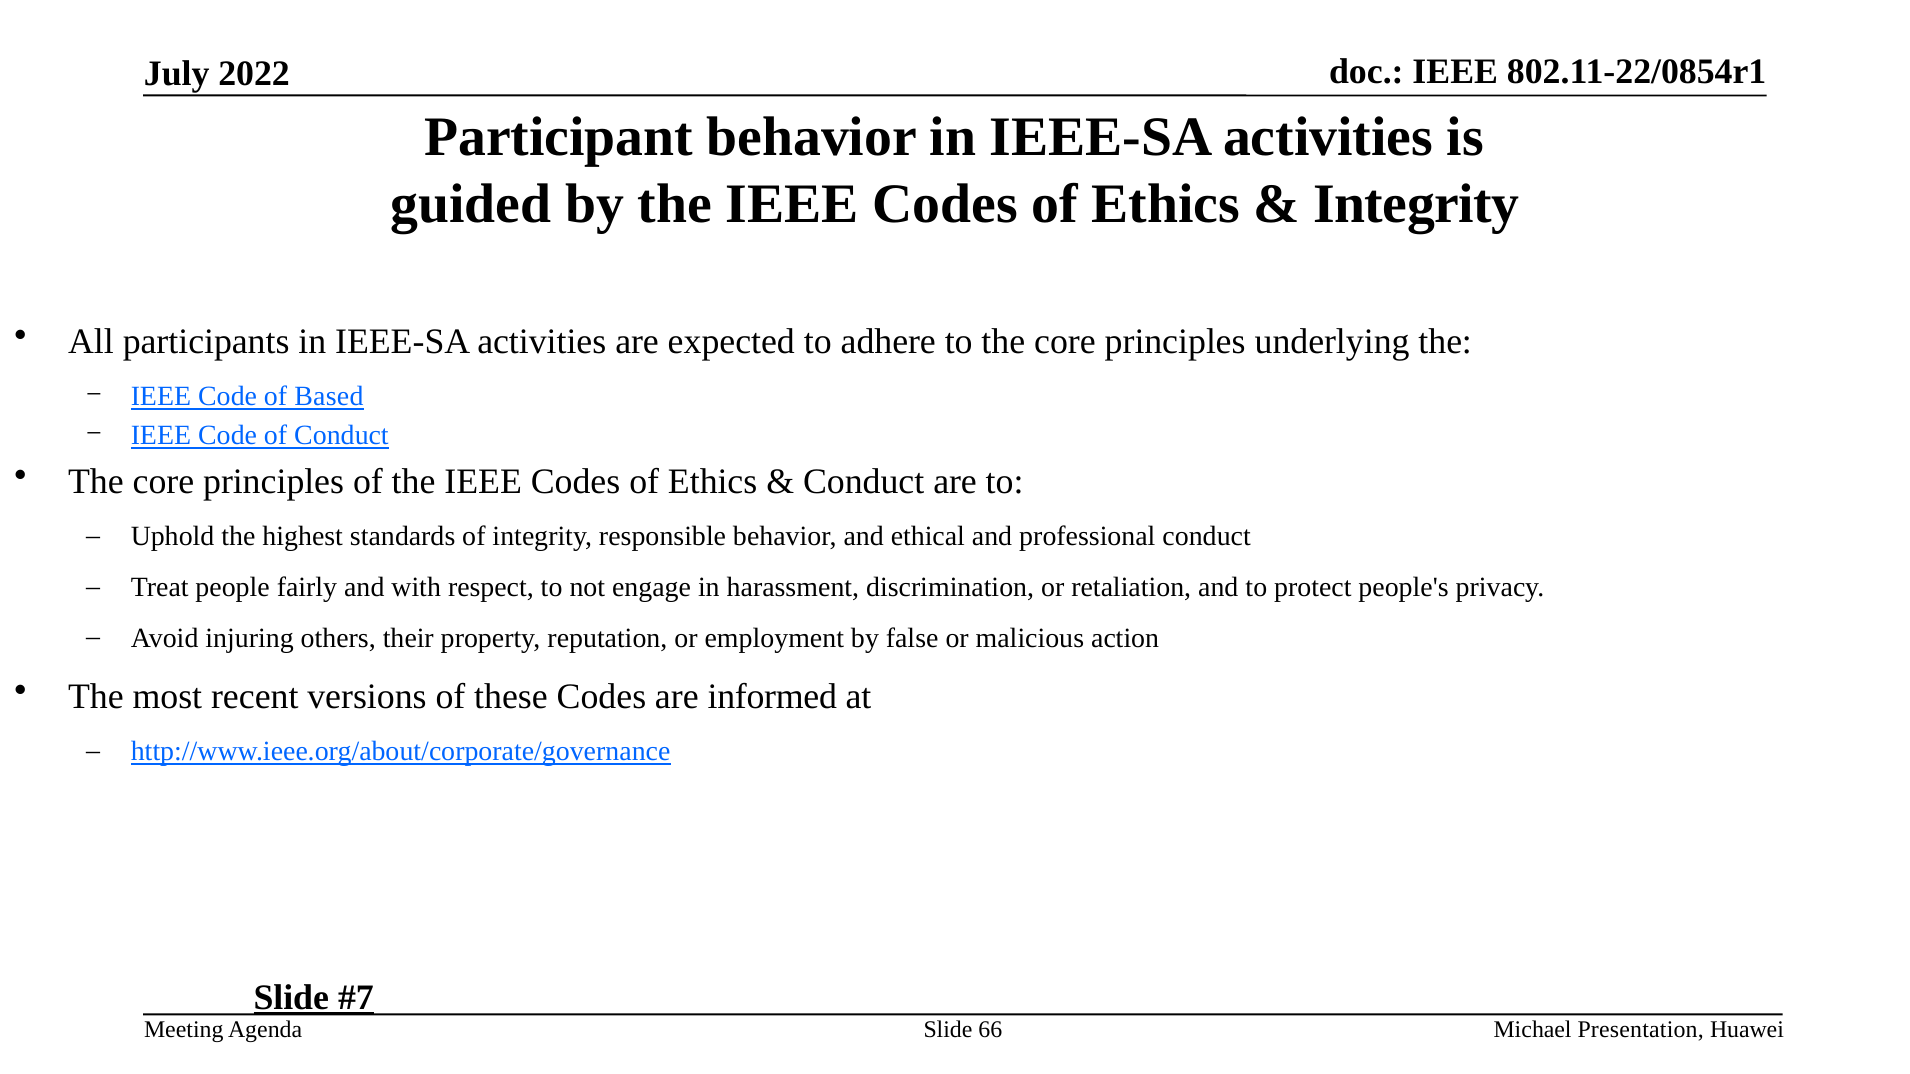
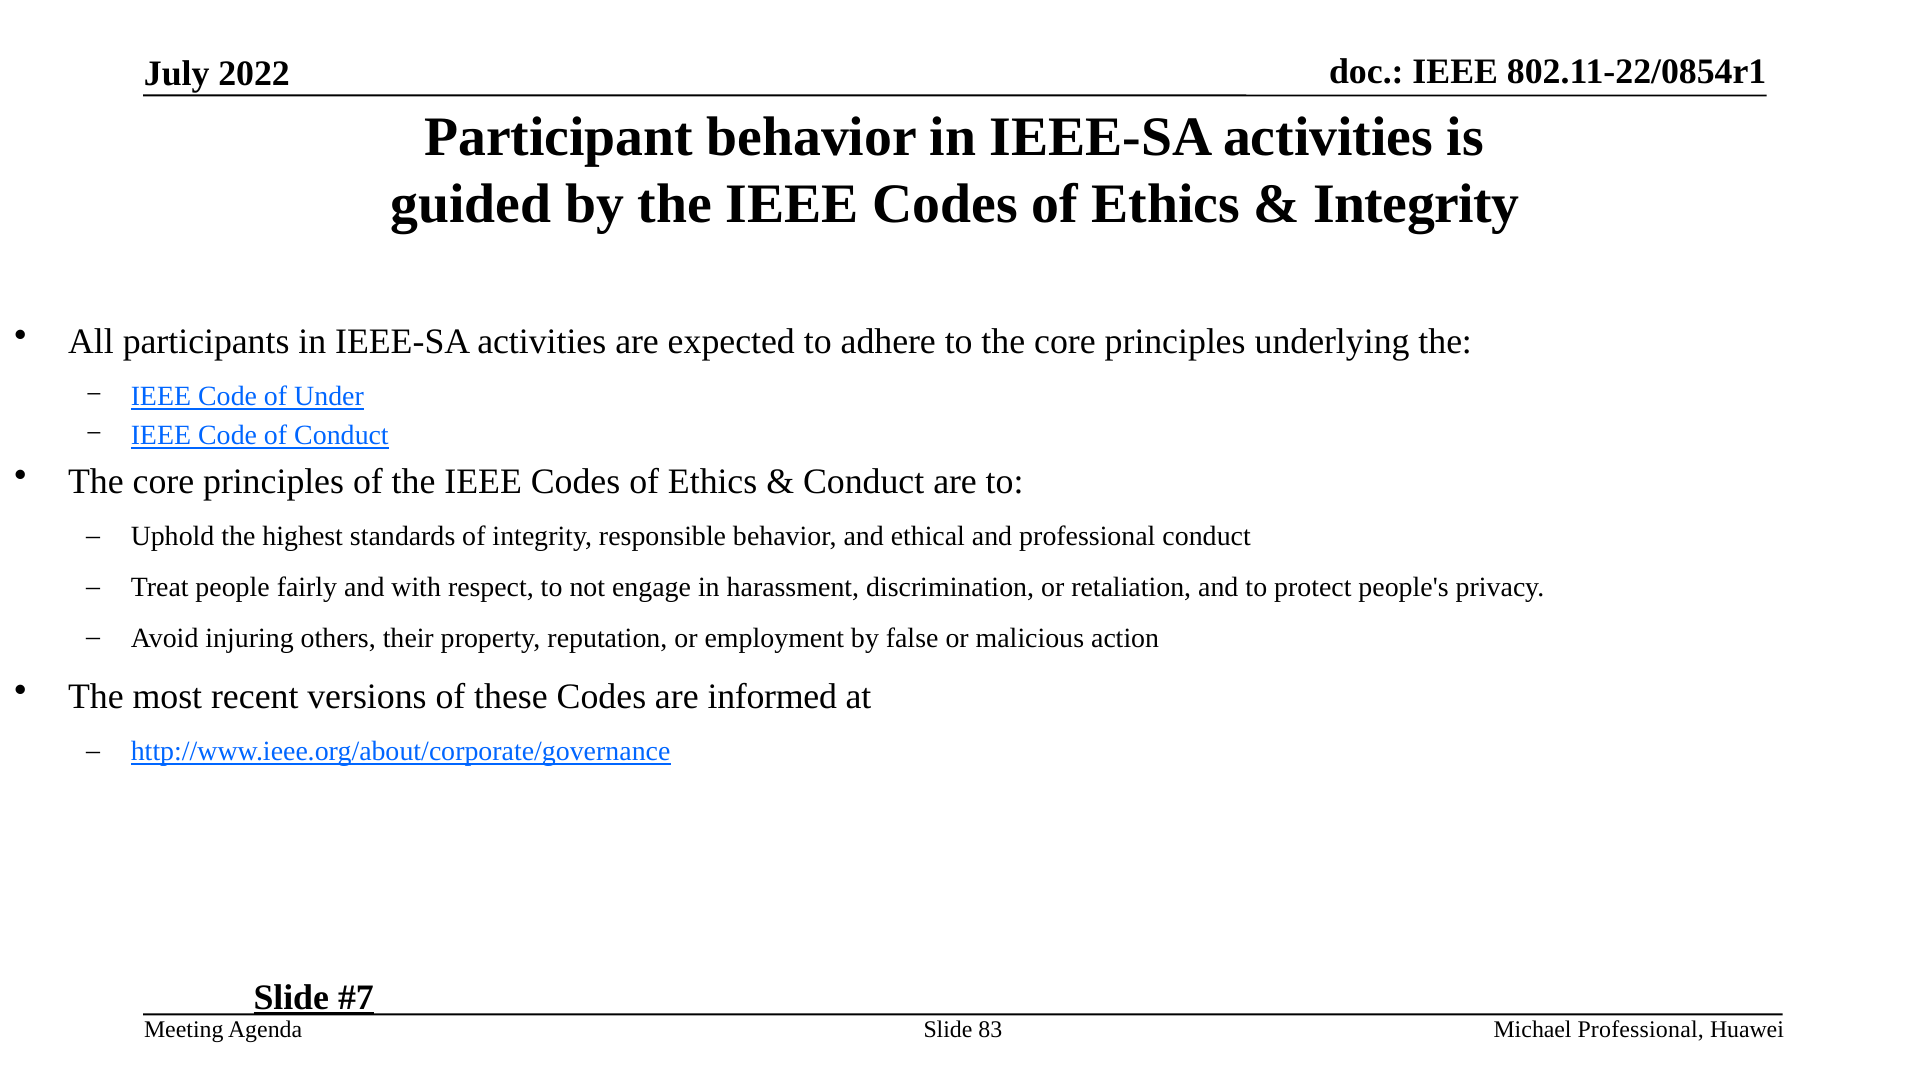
Based: Based -> Under
66: 66 -> 83
Michael Presentation: Presentation -> Professional
